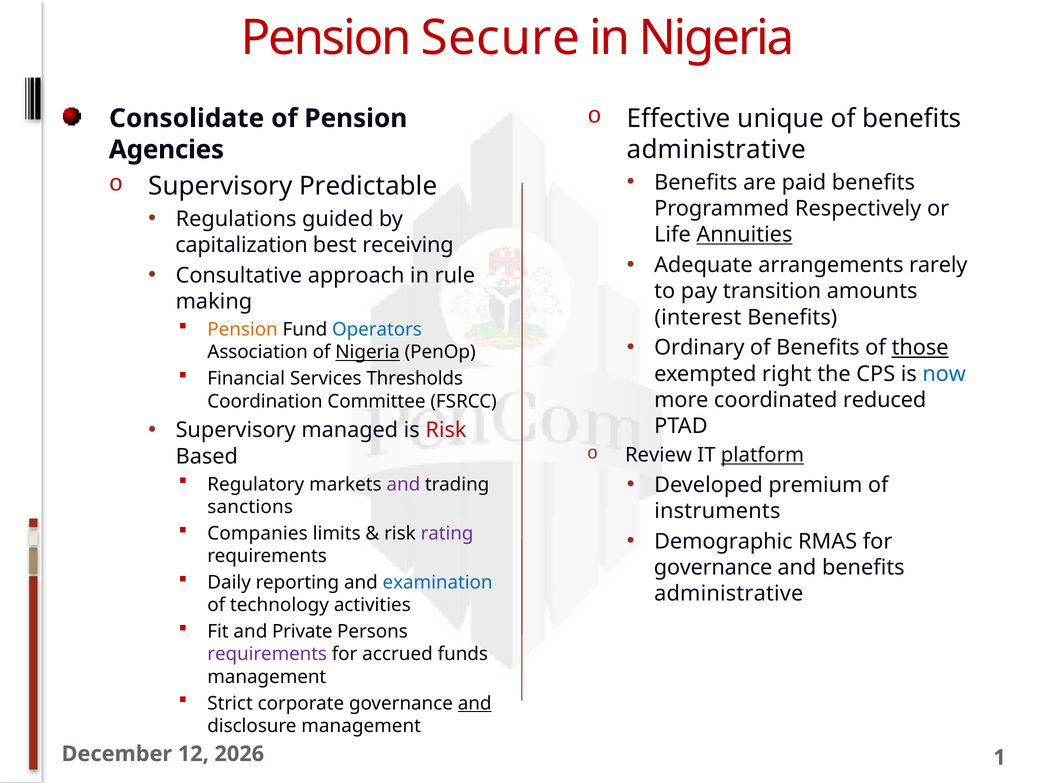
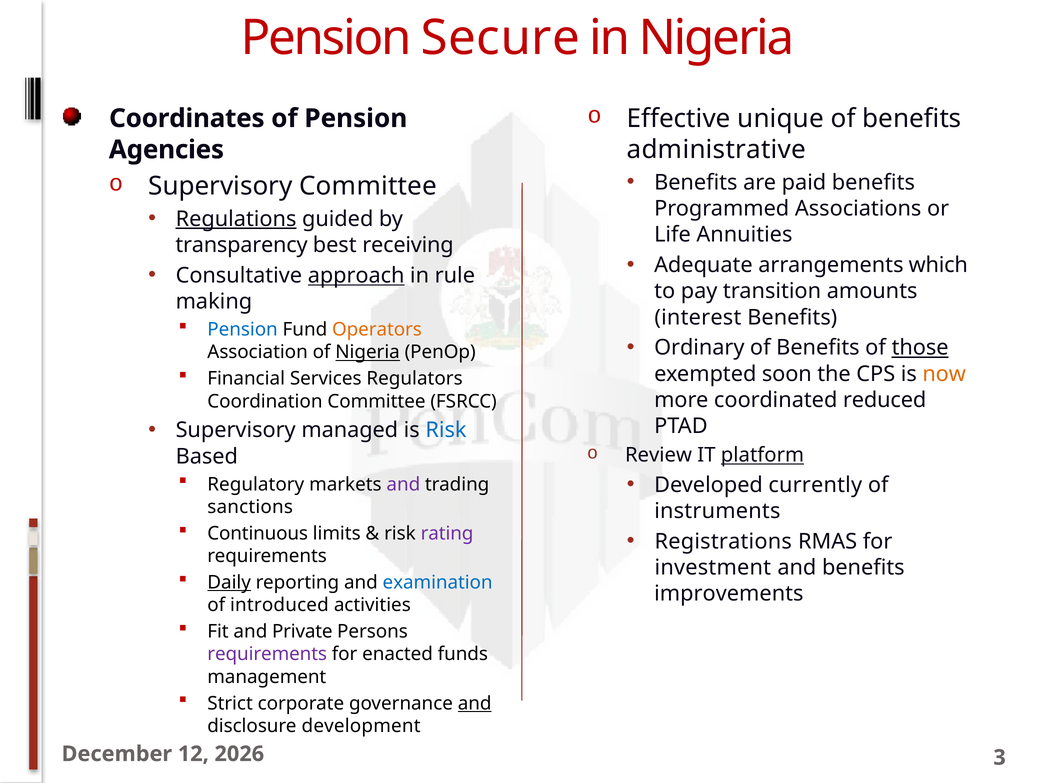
Consolidate: Consolidate -> Coordinates
Supervisory Predictable: Predictable -> Committee
Respectively: Respectively -> Associations
Regulations underline: none -> present
Annuities underline: present -> none
capitalization: capitalization -> transparency
rarely: rarely -> which
approach underline: none -> present
Pension at (243, 330) colour: orange -> blue
Operators colour: blue -> orange
right: right -> soon
now colour: blue -> orange
Thresholds: Thresholds -> Regulators
Risk at (446, 430) colour: red -> blue
premium: premium -> currently
Companies: Companies -> Continuous
Demographic: Demographic -> Registrations
governance at (713, 568): governance -> investment
Daily underline: none -> present
administrative at (729, 594): administrative -> improvements
technology: technology -> introduced
accrued: accrued -> enacted
disclosure management: management -> development
1: 1 -> 3
